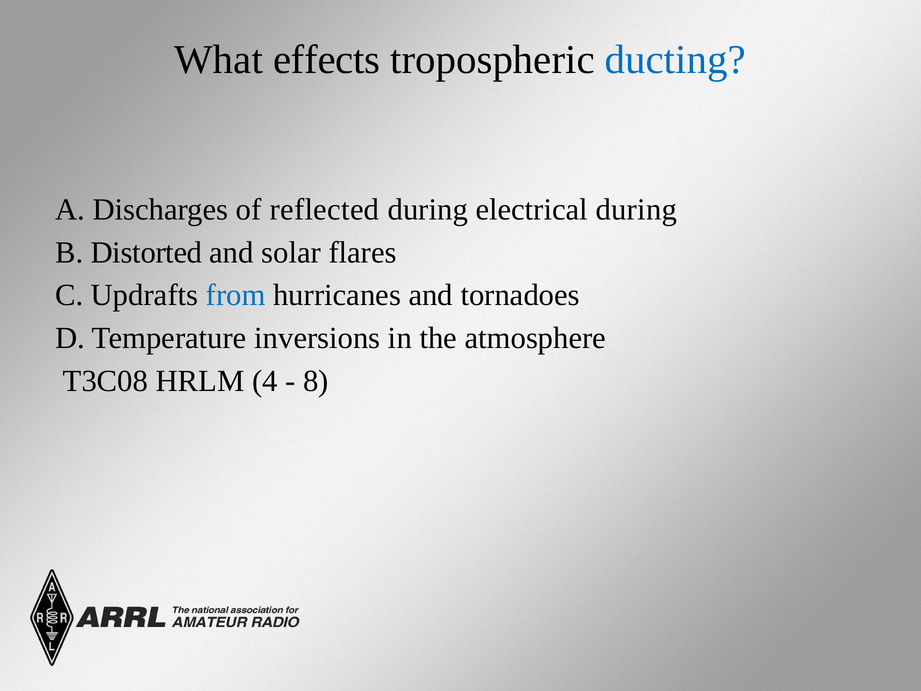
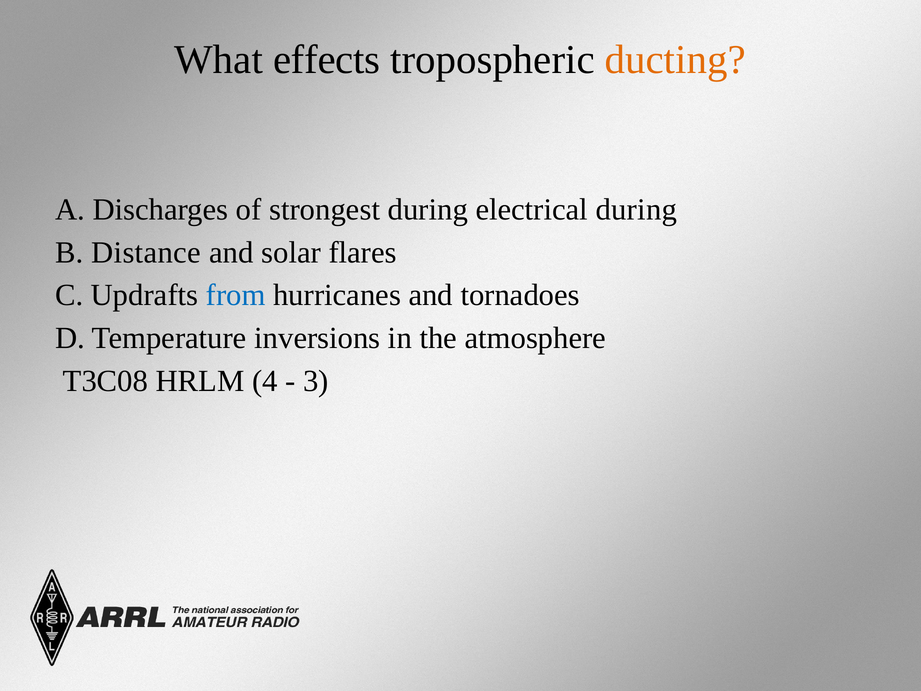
ducting colour: blue -> orange
reflected: reflected -> strongest
Distorted: Distorted -> Distance
8: 8 -> 3
